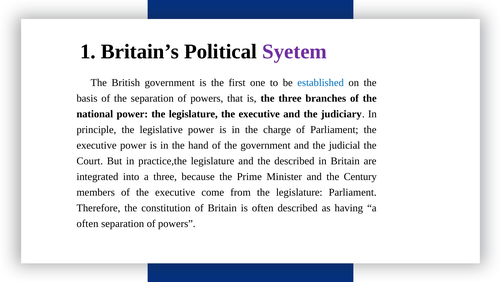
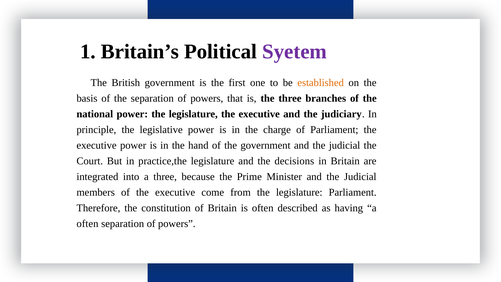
established colour: blue -> orange
the described: described -> decisions
Minister and the Century: Century -> Judicial
